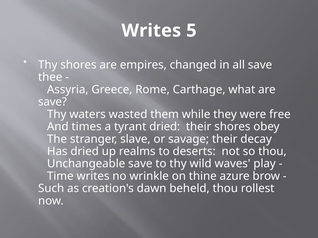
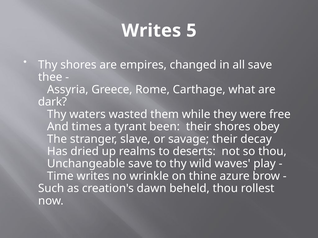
save at (52, 102): save -> dark
tyrant dried: dried -> been
